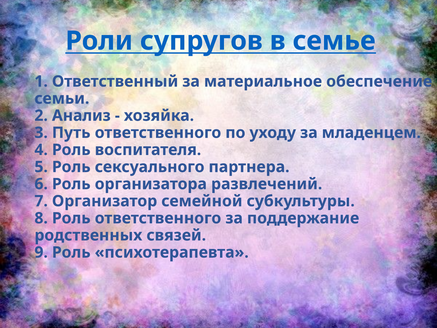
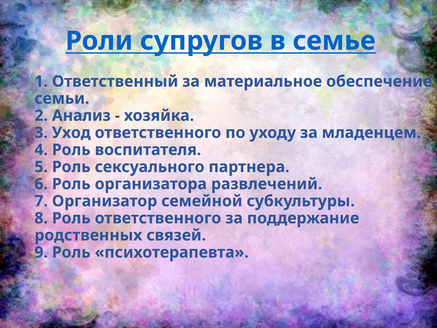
Путь: Путь -> Уход
